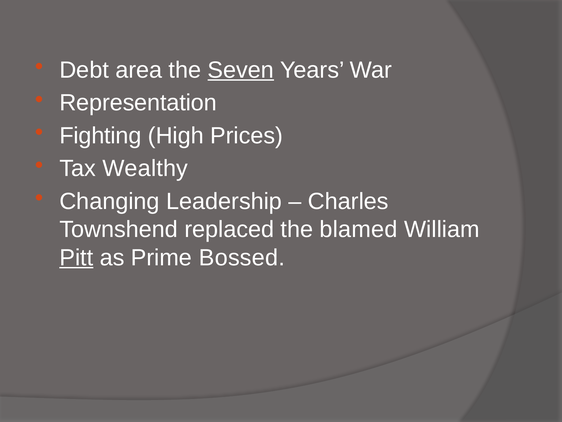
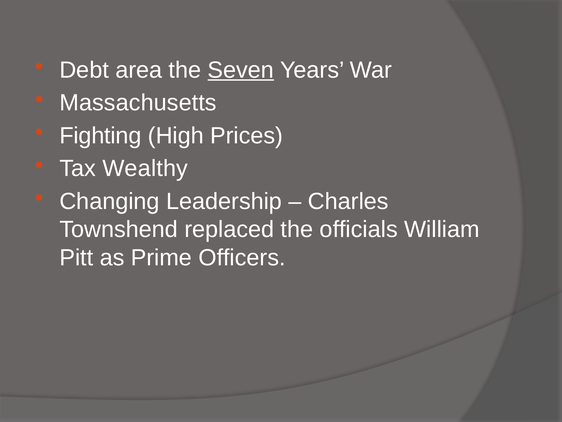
Representation: Representation -> Massachusetts
blamed: blamed -> officials
Pitt underline: present -> none
Bossed: Bossed -> Officers
